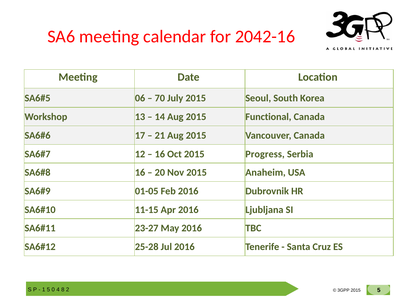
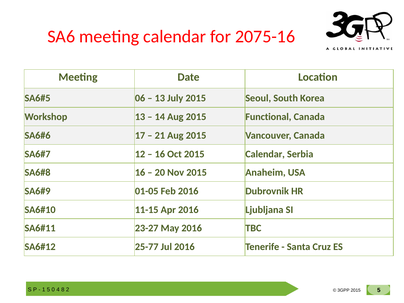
2042-16: 2042-16 -> 2075-16
70 at (160, 98): 70 -> 13
Progress at (265, 154): Progress -> Calendar
25-28: 25-28 -> 25-77
